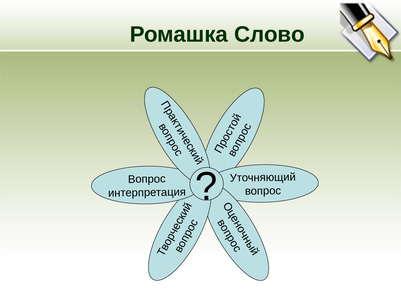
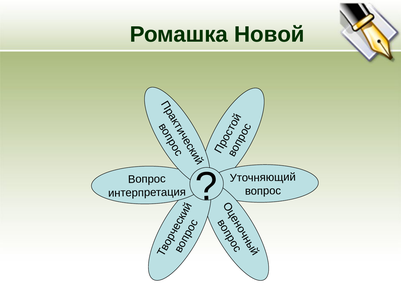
Слово: Слово -> Новой
